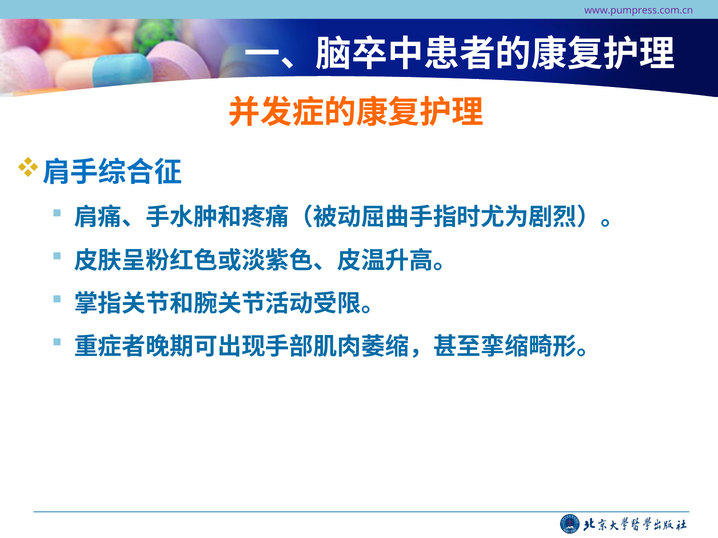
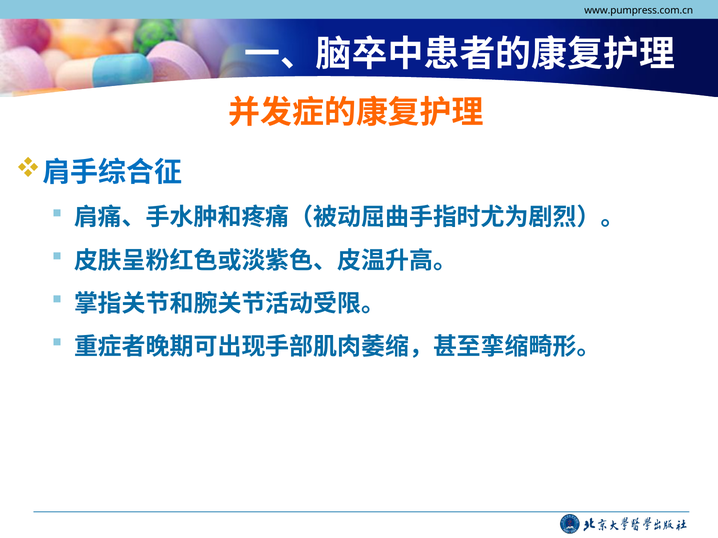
www.pumpress.com.cn colour: purple -> black
